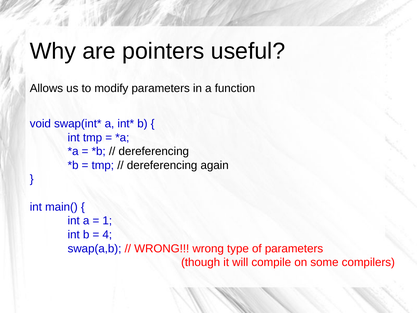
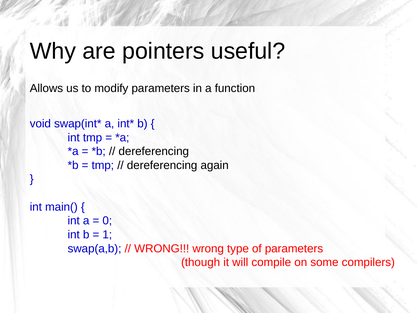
1: 1 -> 0
4: 4 -> 1
